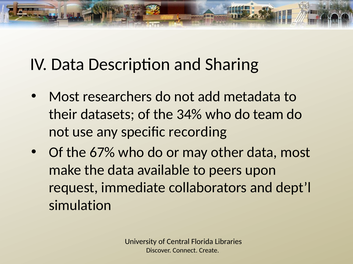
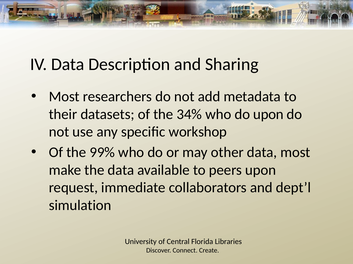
do team: team -> upon
recording: recording -> workshop
67%: 67% -> 99%
